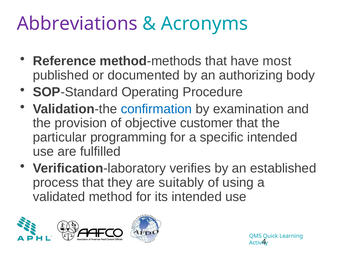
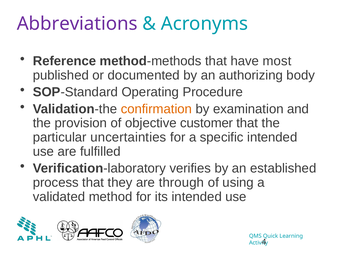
confirmation colour: blue -> orange
programming: programming -> uncertainties
suitably: suitably -> through
